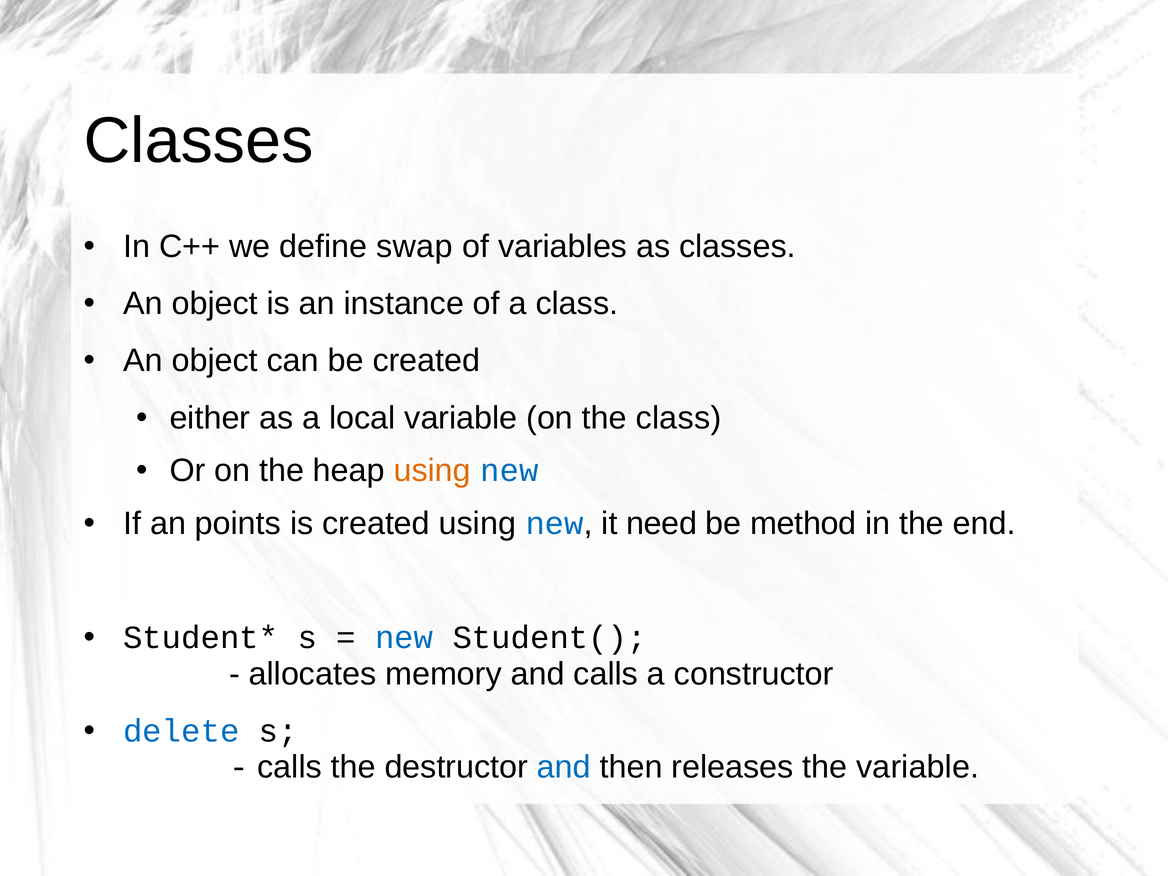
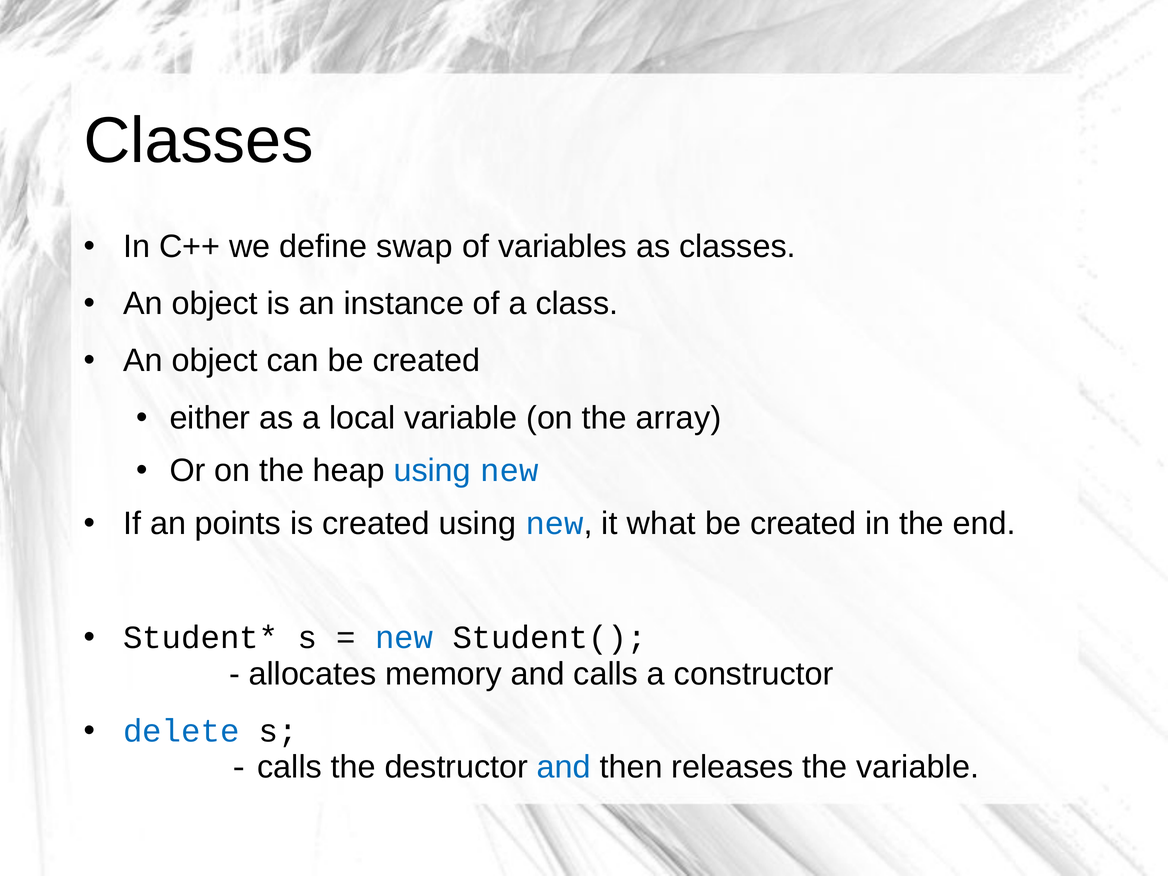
the class: class -> array
using at (432, 471) colour: orange -> blue
need: need -> what
method at (803, 524): method -> created
